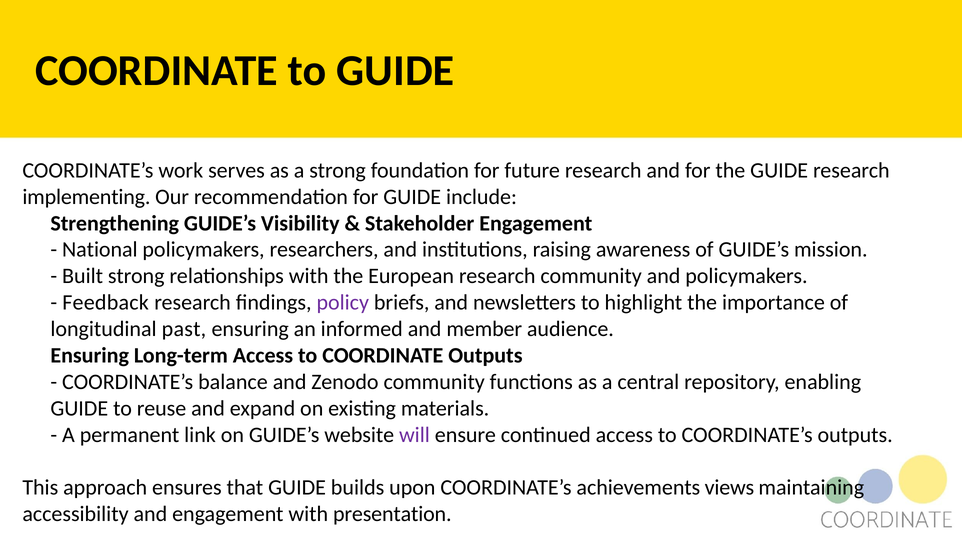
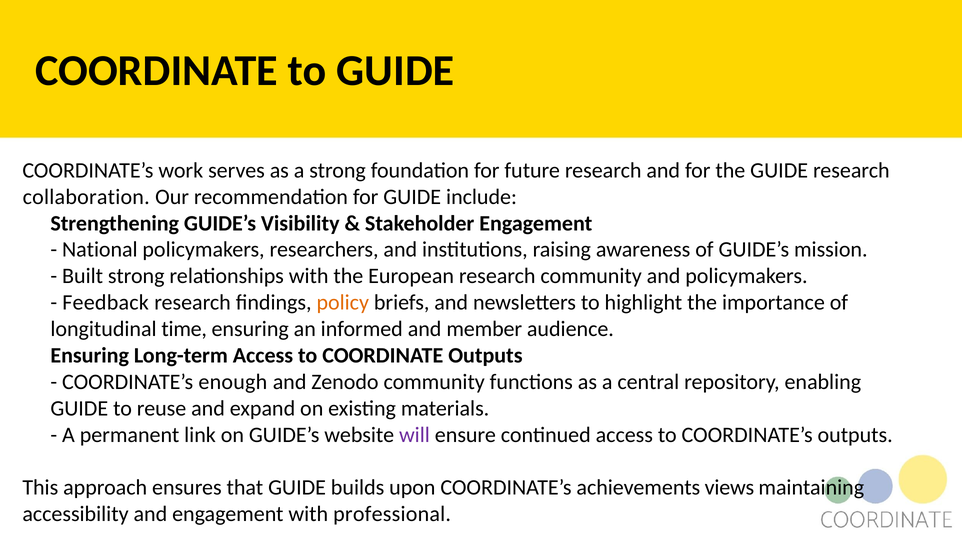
implementing: implementing -> collaboration
policy colour: purple -> orange
past: past -> time
balance: balance -> enough
presentation: presentation -> professional
